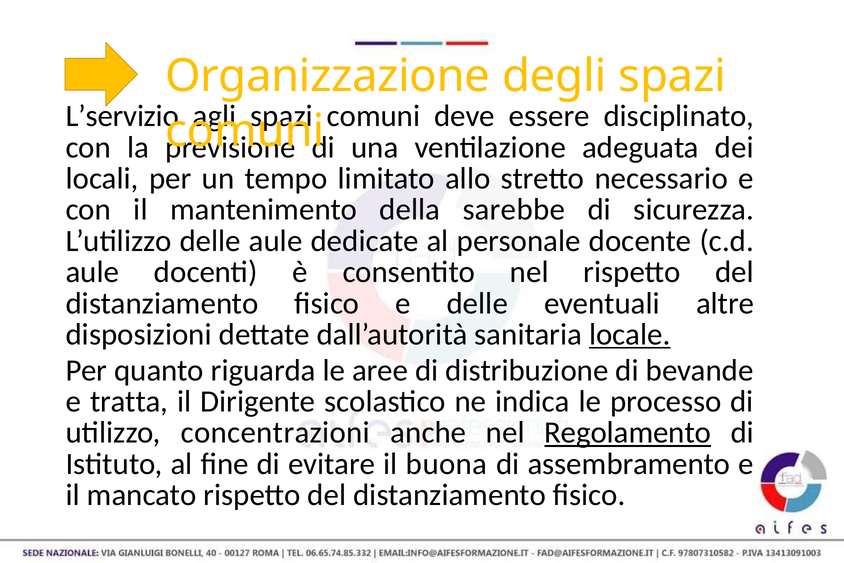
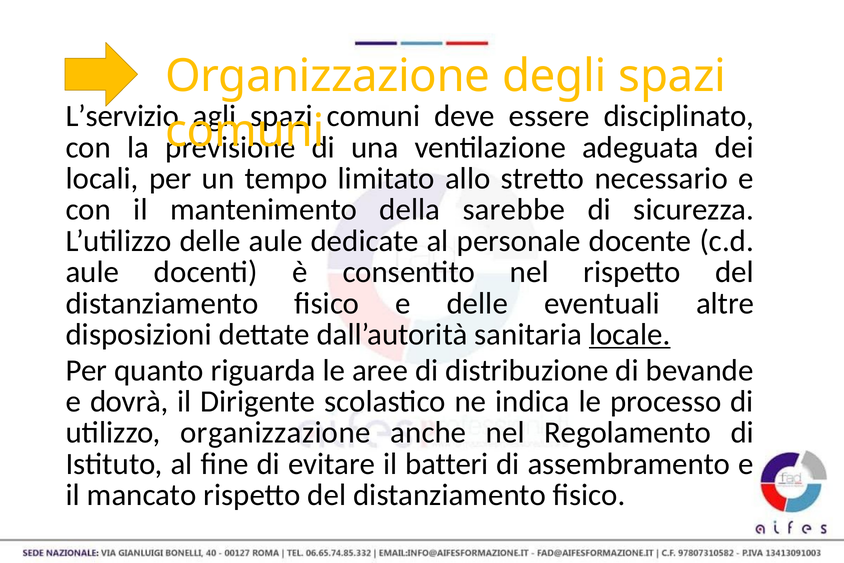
tratta: tratta -> dovrà
utilizzo concentrazioni: concentrazioni -> organizzazione
Regolamento underline: present -> none
buona: buona -> batteri
